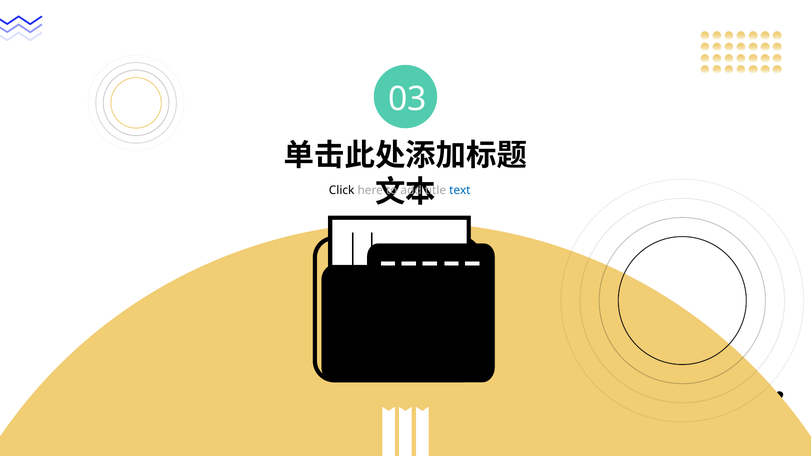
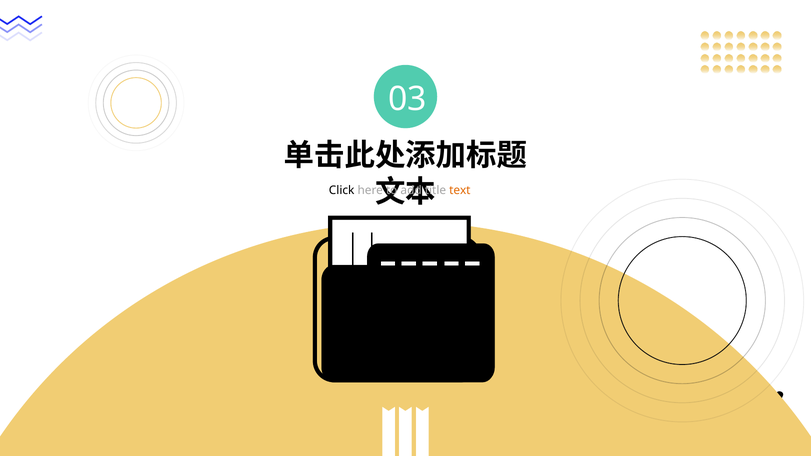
text colour: blue -> orange
